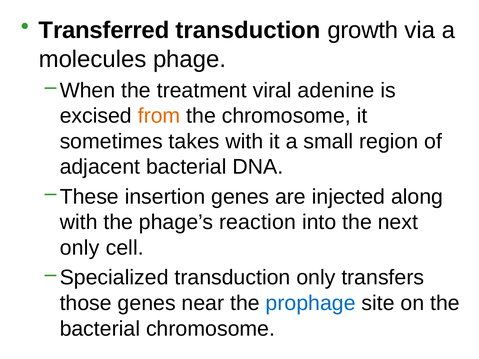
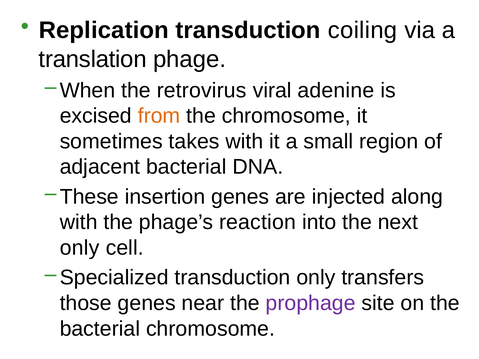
Transferred: Transferred -> Replication
growth: growth -> coiling
molecules: molecules -> translation
treatment: treatment -> retrovirus
prophage colour: blue -> purple
